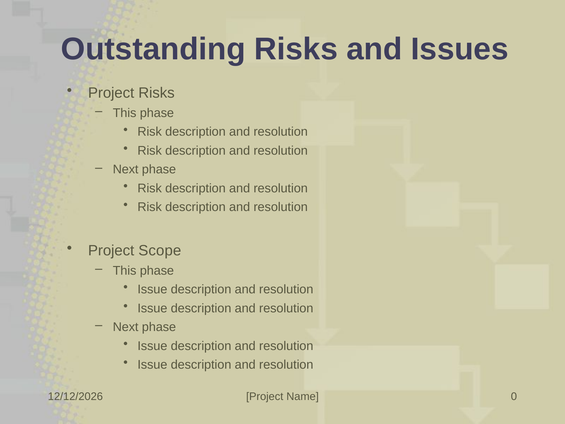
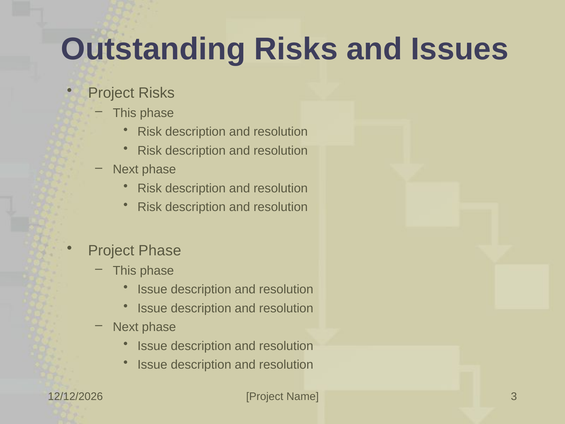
Project Scope: Scope -> Phase
0: 0 -> 3
